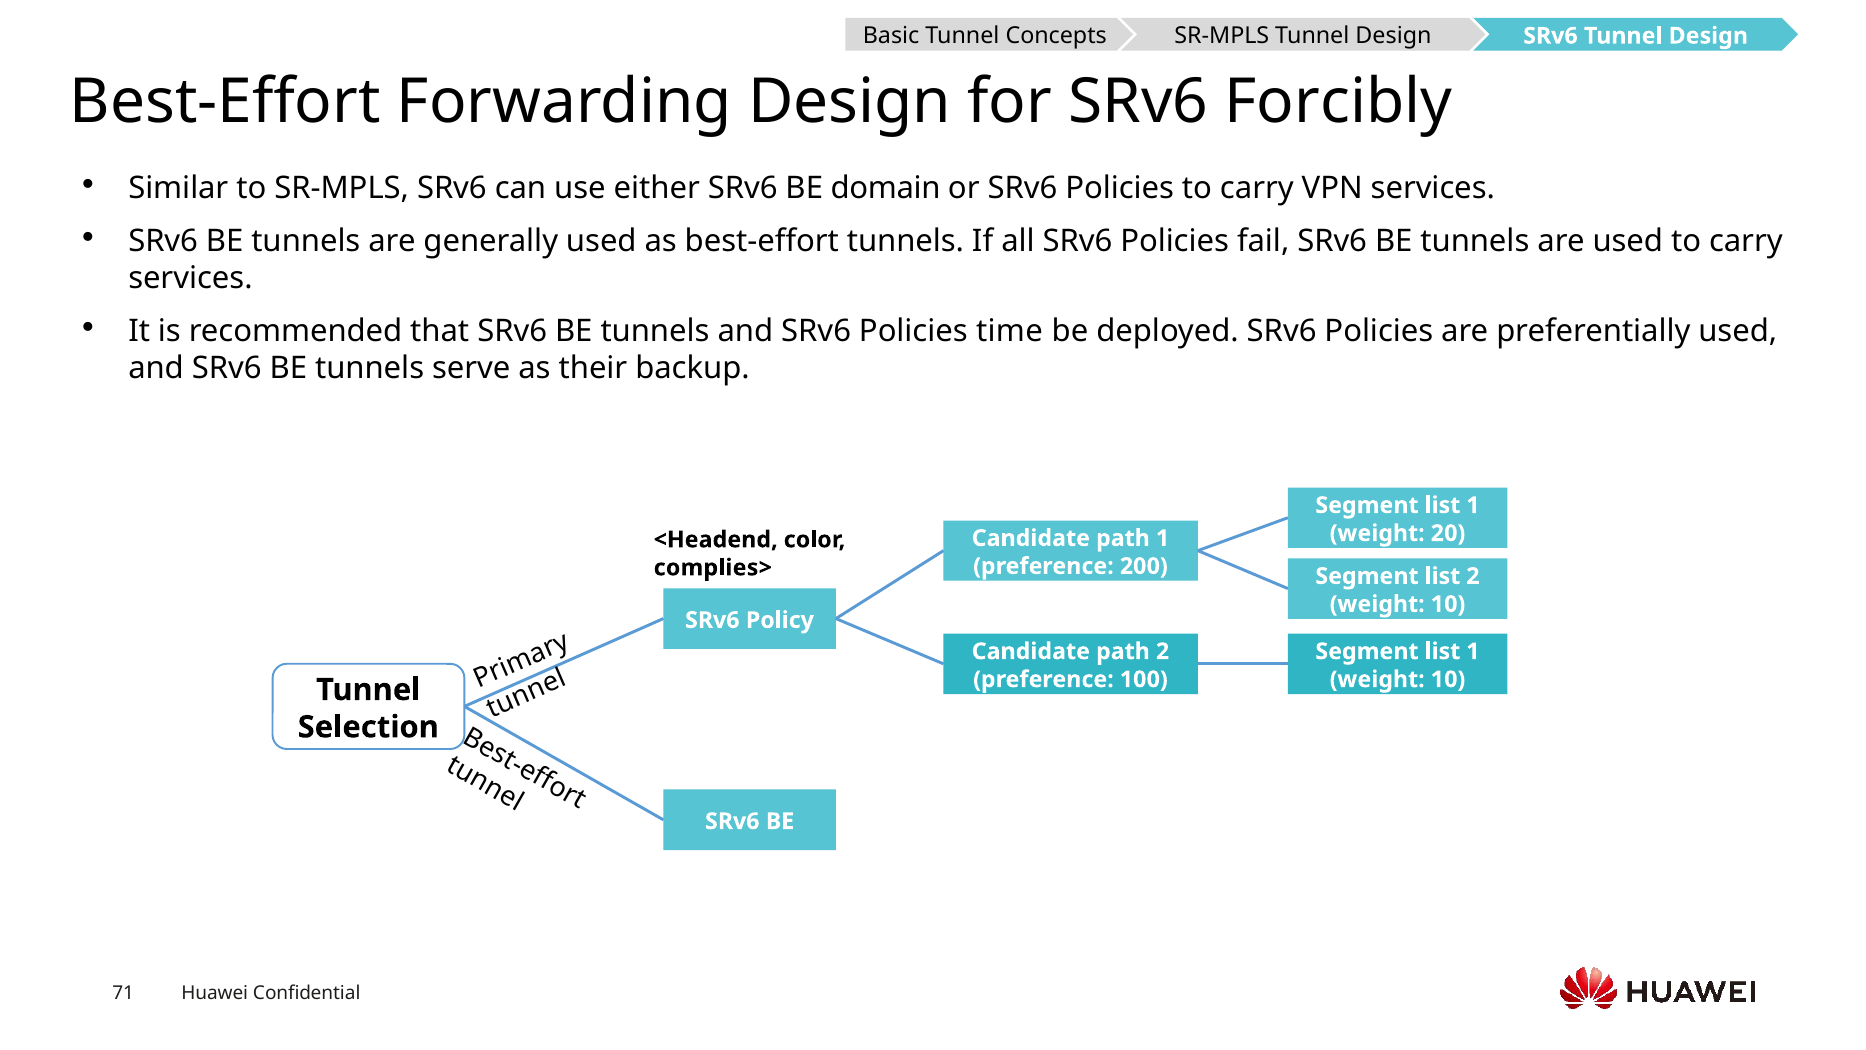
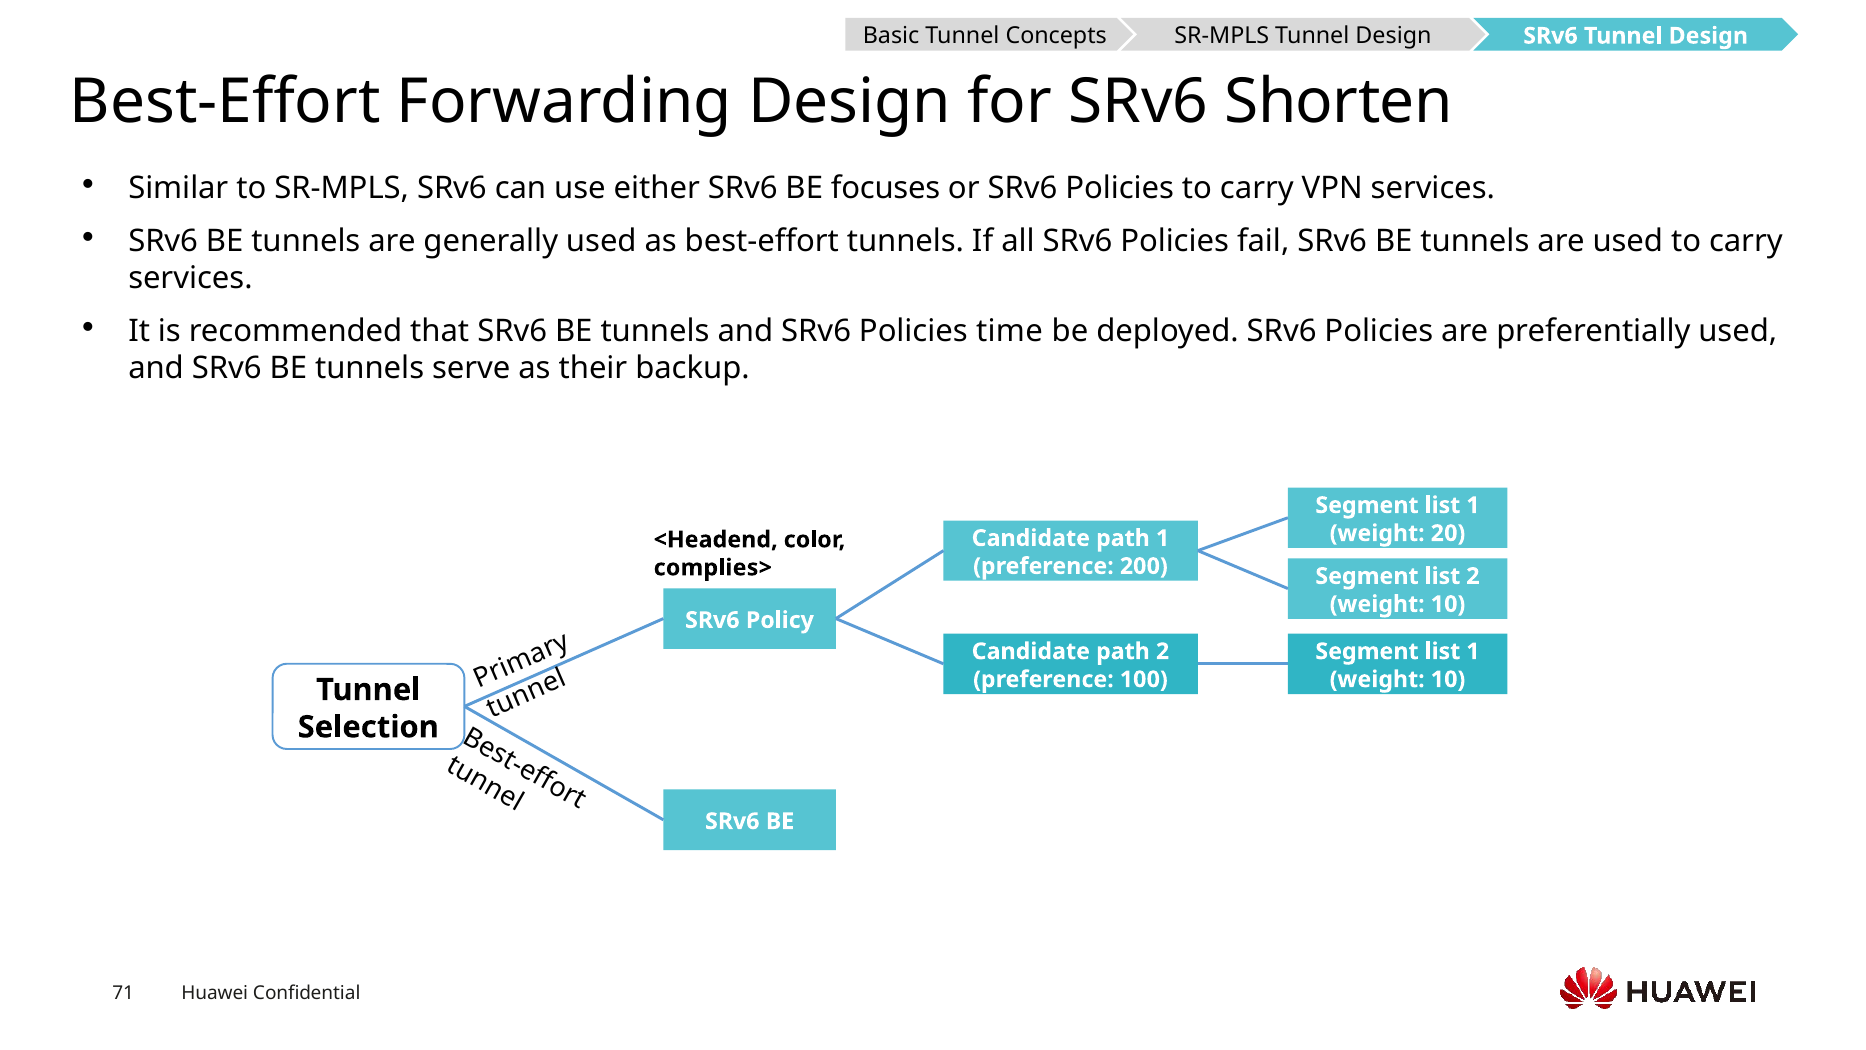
Forcibly: Forcibly -> Shorten
domain: domain -> focuses
